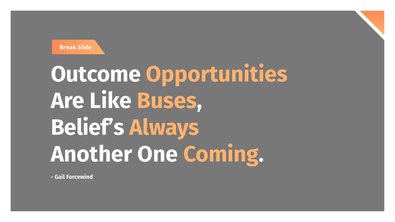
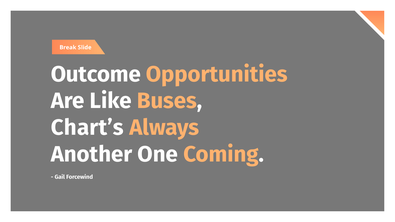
Belief’s: Belief’s -> Chart’s
